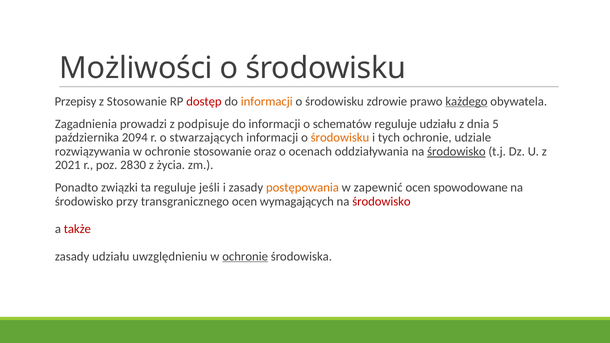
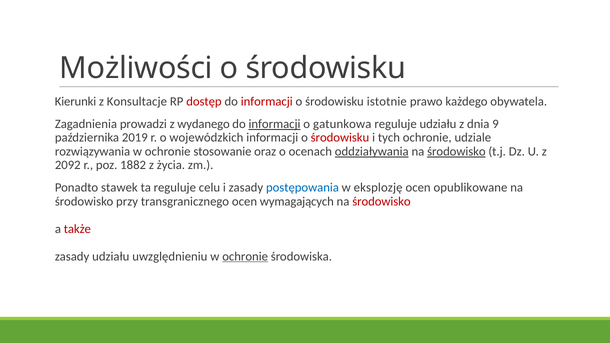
Przepisy: Przepisy -> Kierunki
z Stosowanie: Stosowanie -> Konsultacje
informacji at (267, 101) colour: orange -> red
zdrowie: zdrowie -> istotnie
każdego underline: present -> none
podpisuje: podpisuje -> wydanego
informacji at (275, 124) underline: none -> present
schematów: schematów -> gatunkowa
5: 5 -> 9
2094: 2094 -> 2019
stwarzających: stwarzających -> wojewódzkich
środowisku at (340, 138) colour: orange -> red
oddziaływania underline: none -> present
2021: 2021 -> 2092
2830: 2830 -> 1882
związki: związki -> stawek
jeśli: jeśli -> celu
postępowania colour: orange -> blue
zapewnić: zapewnić -> eksplozję
spowodowane: spowodowane -> opublikowane
